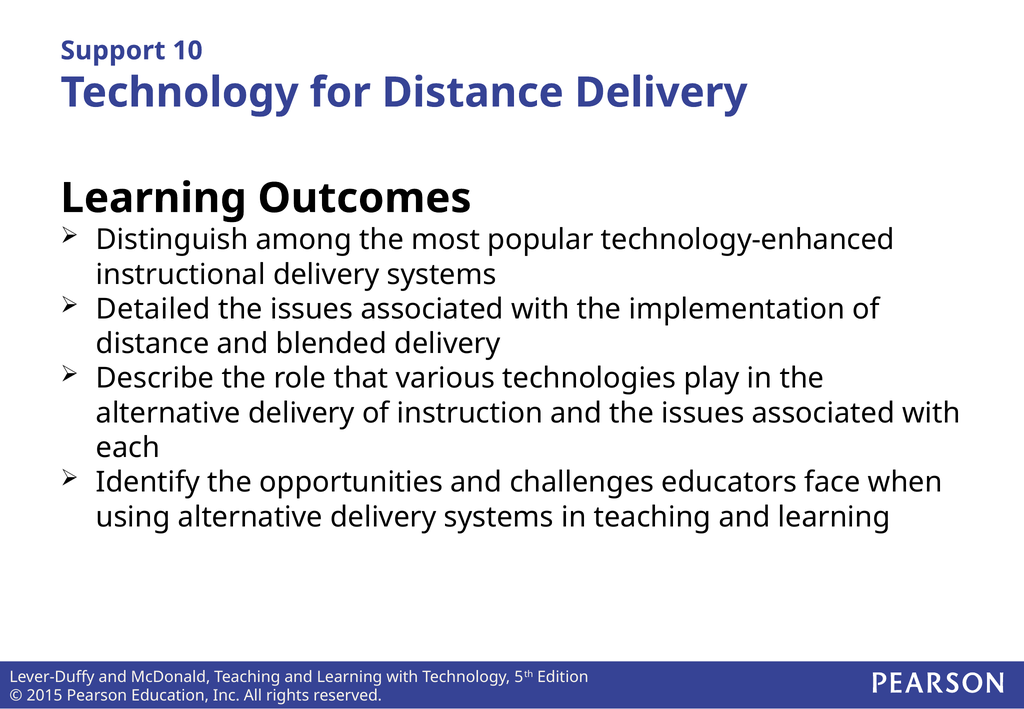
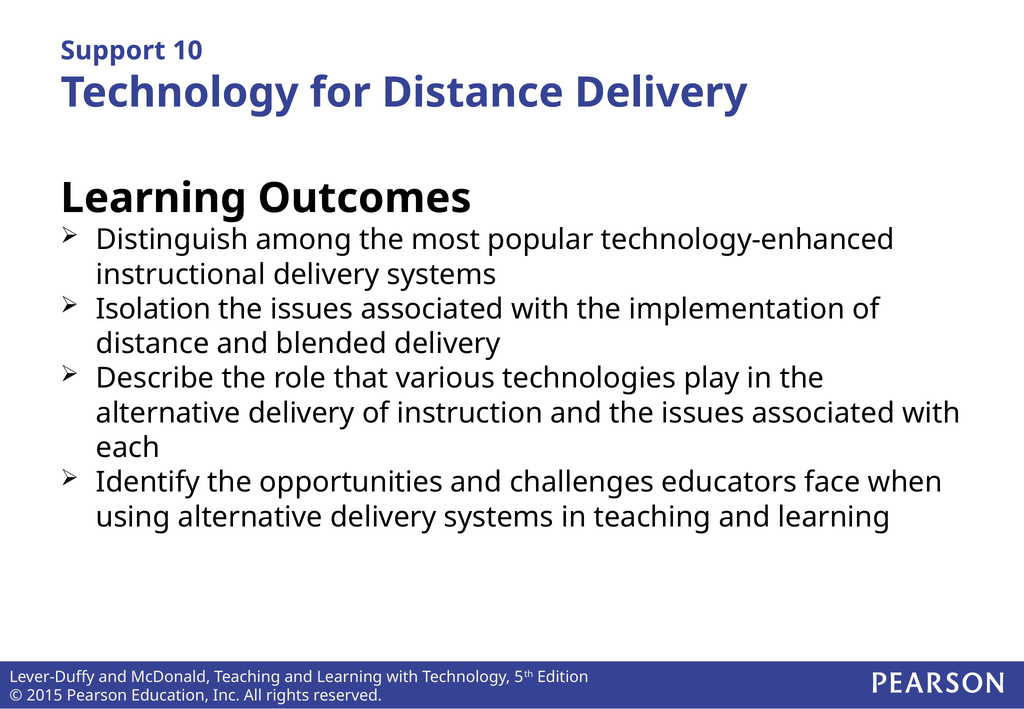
Detailed: Detailed -> Isolation
